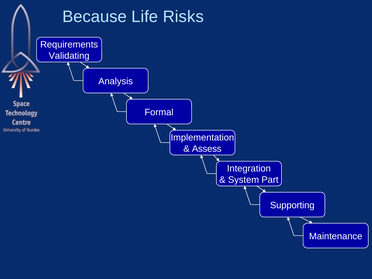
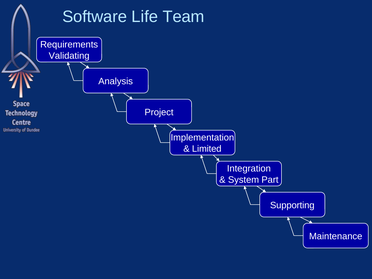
Because: Because -> Software
Risks: Risks -> Team
Formal: Formal -> Project
Assess: Assess -> Limited
